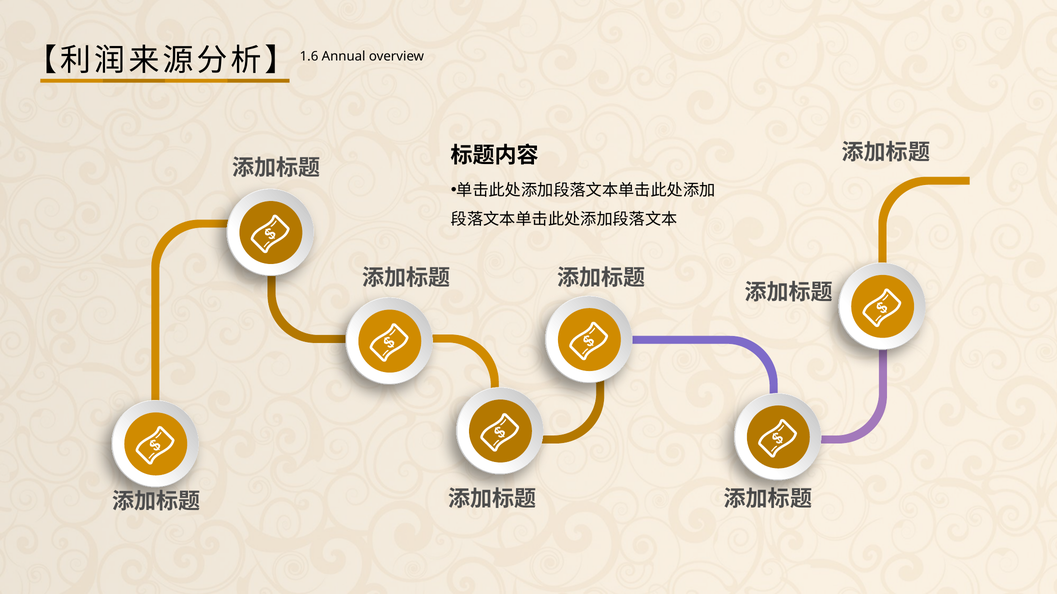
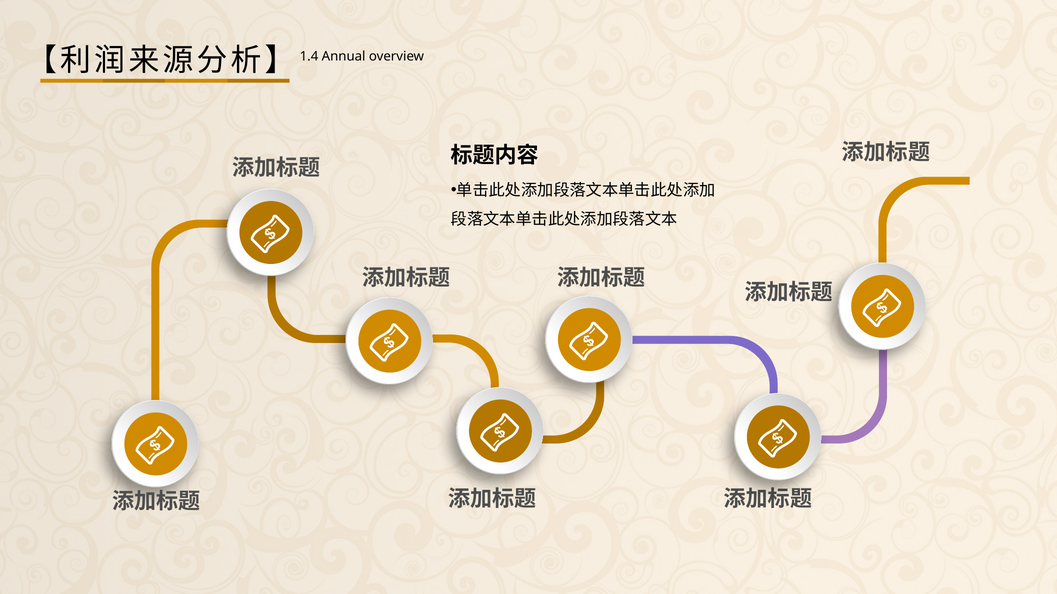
1.6: 1.6 -> 1.4
